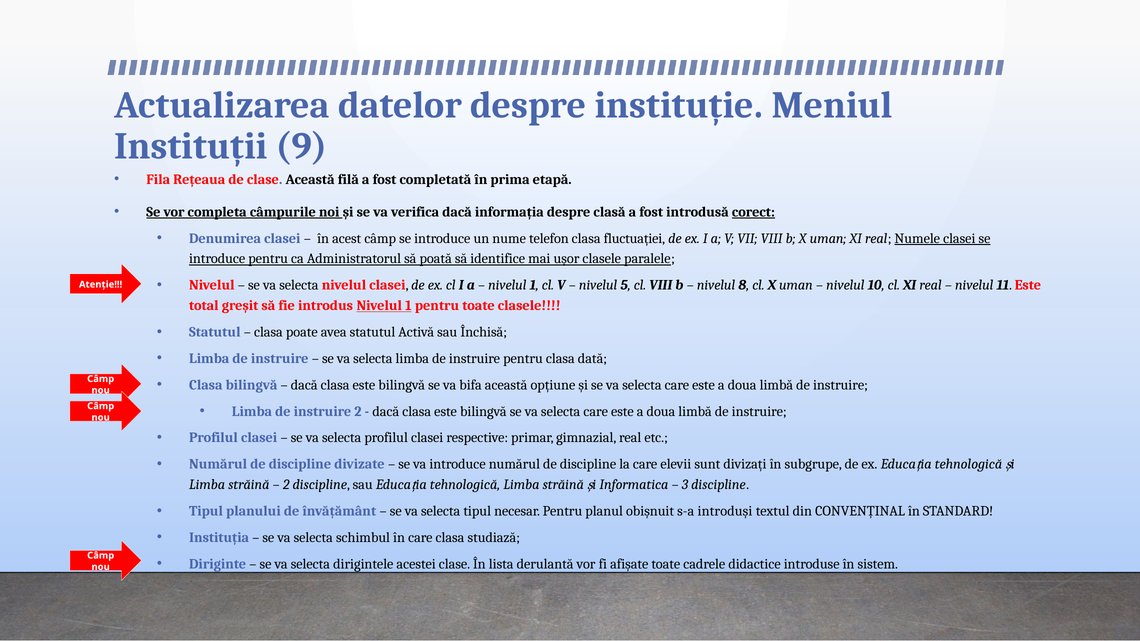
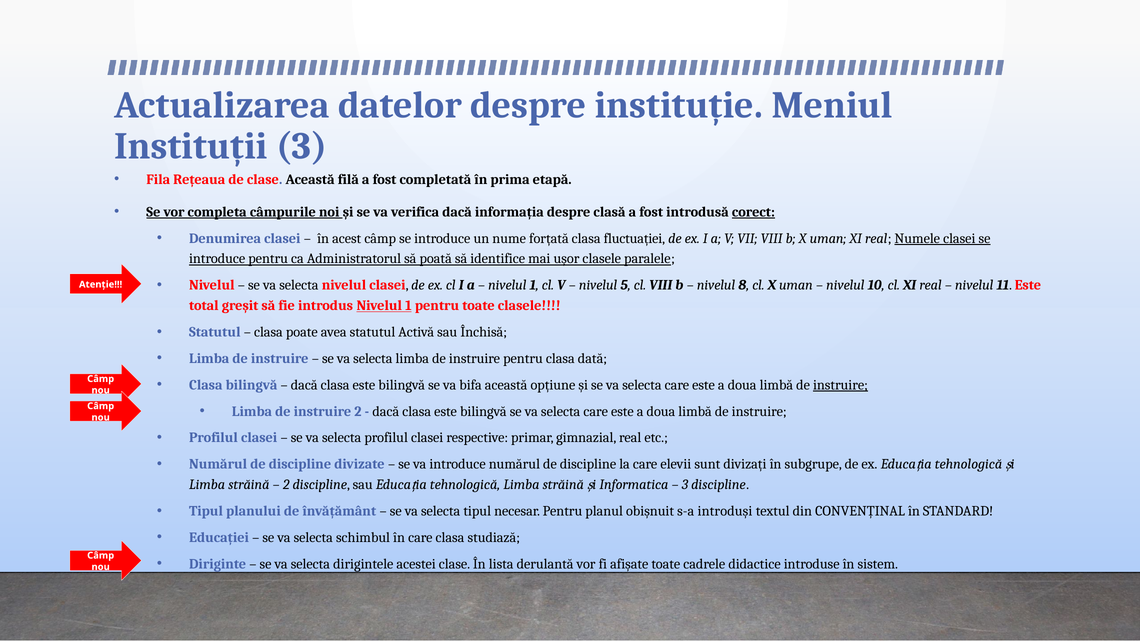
Instituții 9: 9 -> 3
telefon: telefon -> forțată
instruire at (840, 385) underline: none -> present
Instituția: Instituția -> Educației
